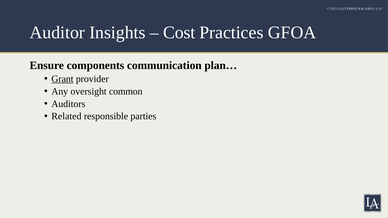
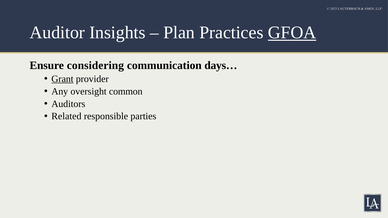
Cost: Cost -> Plan
GFOA underline: none -> present
components: components -> considering
plan…: plan… -> days…
